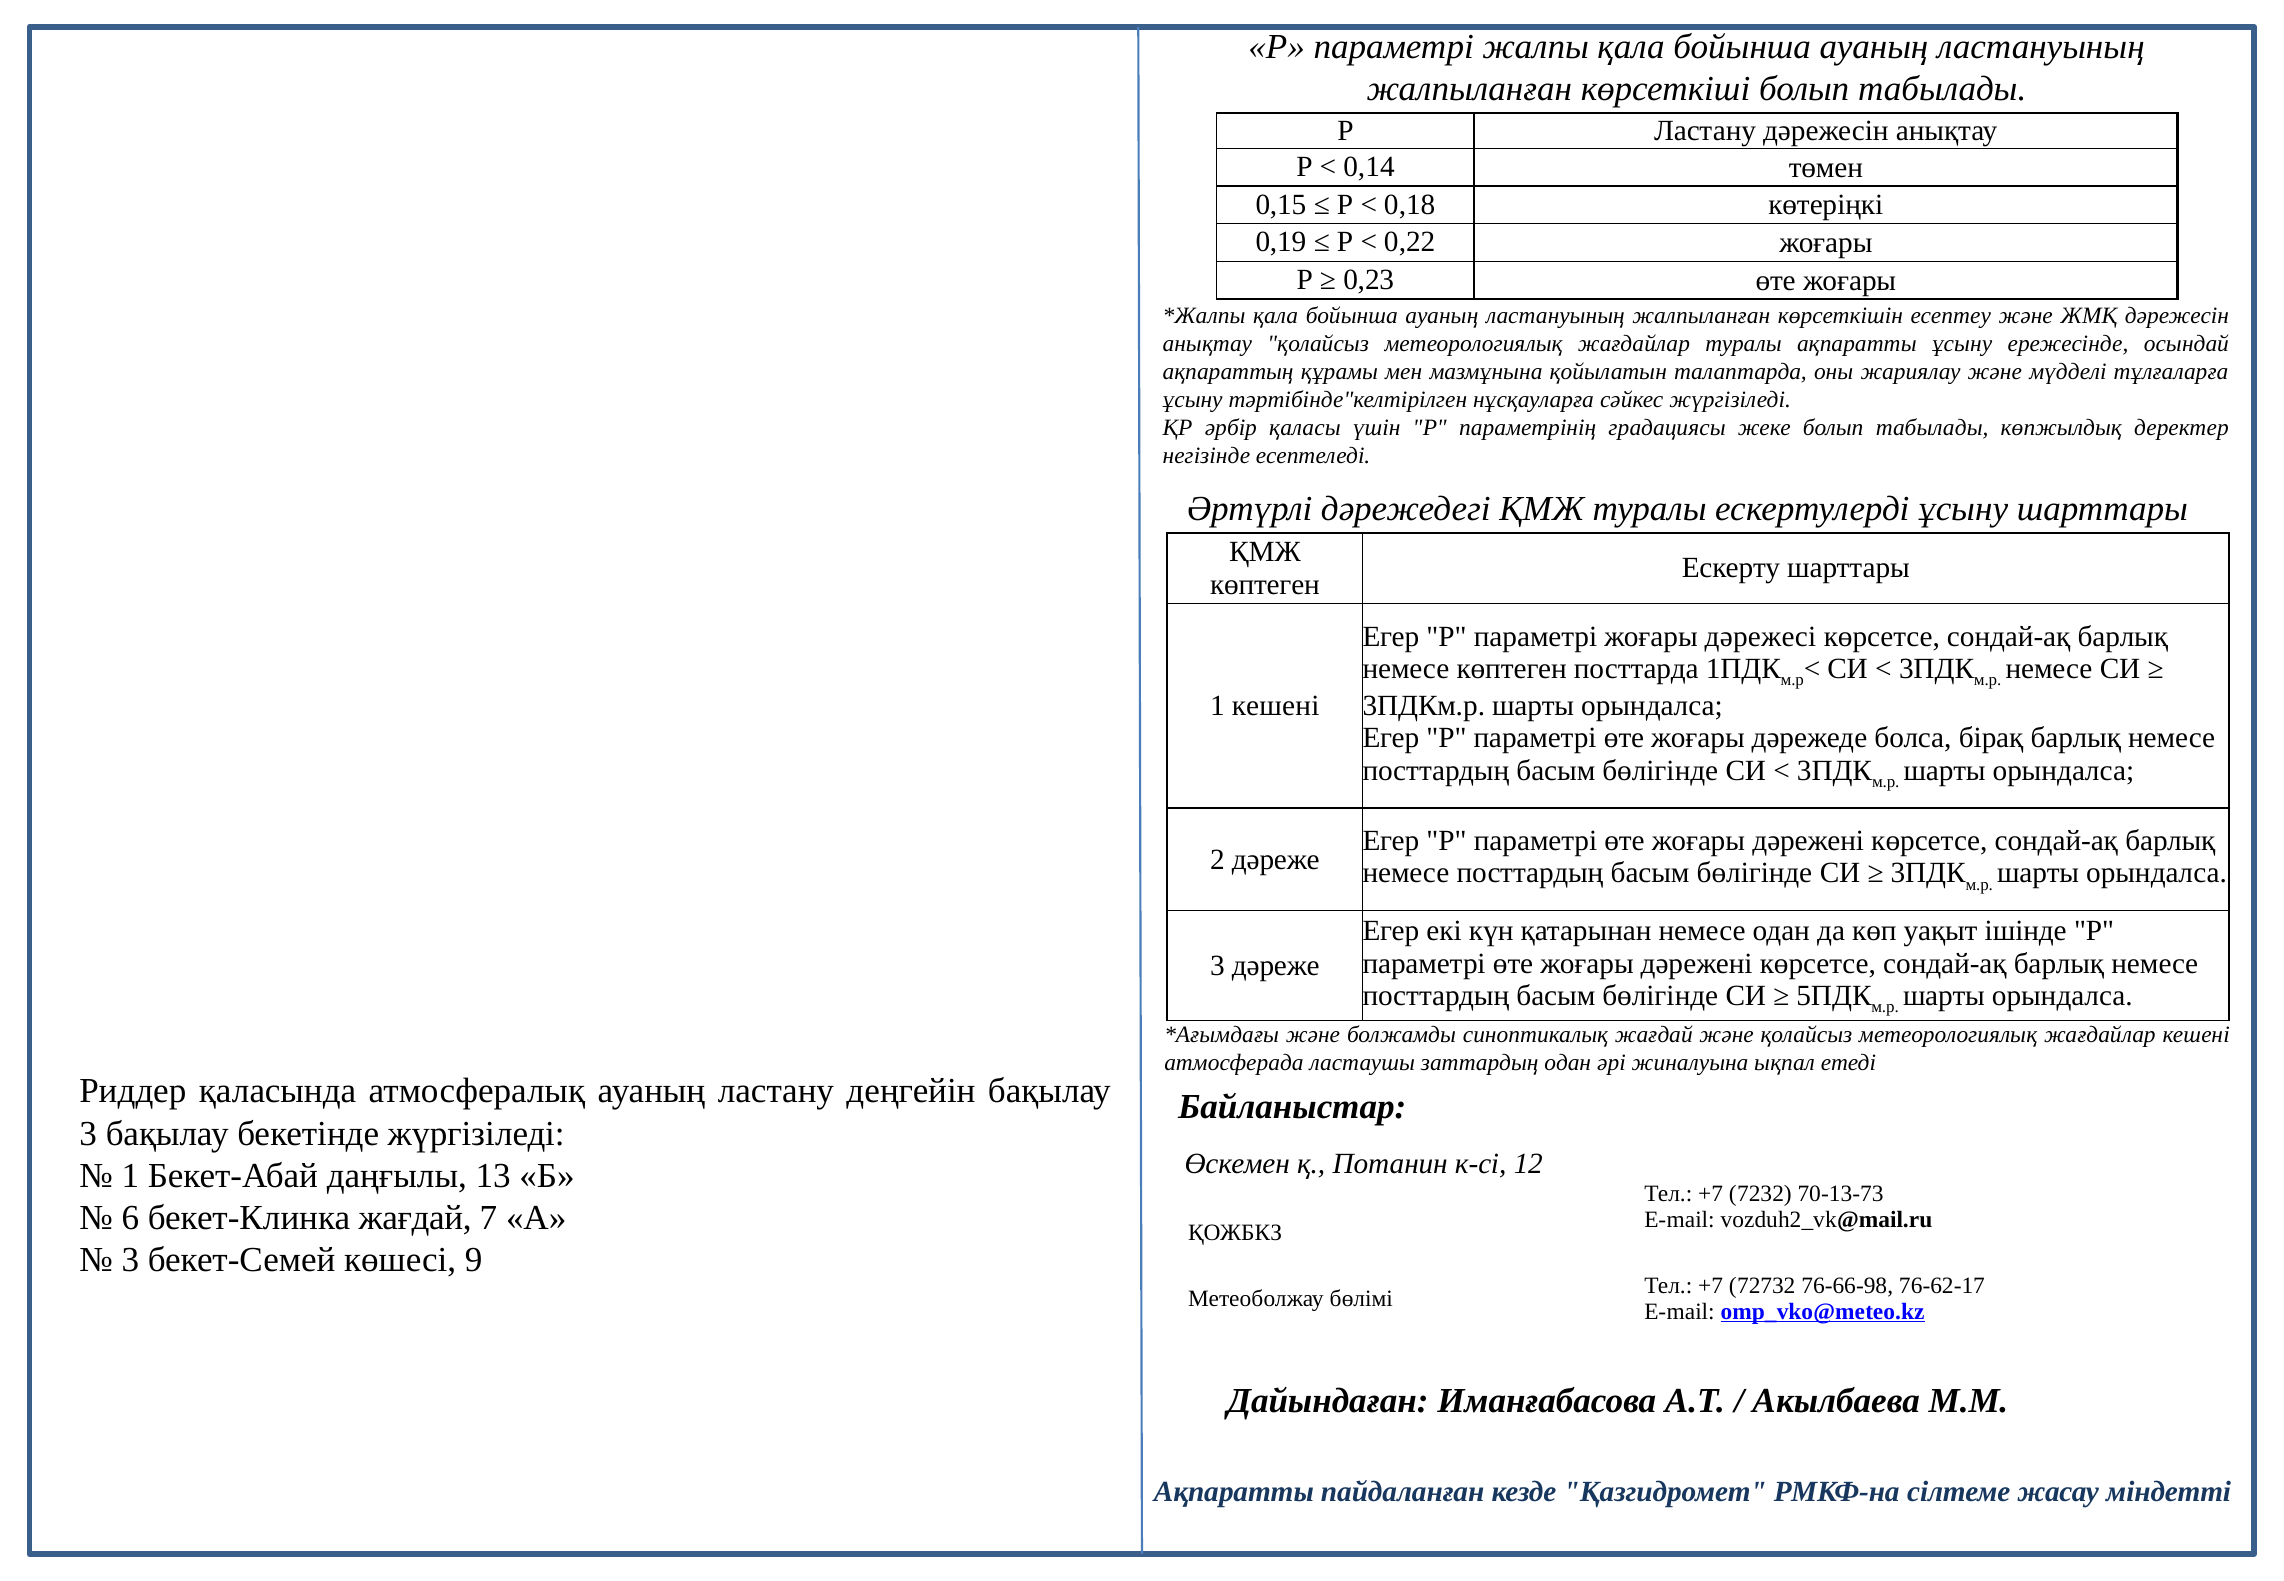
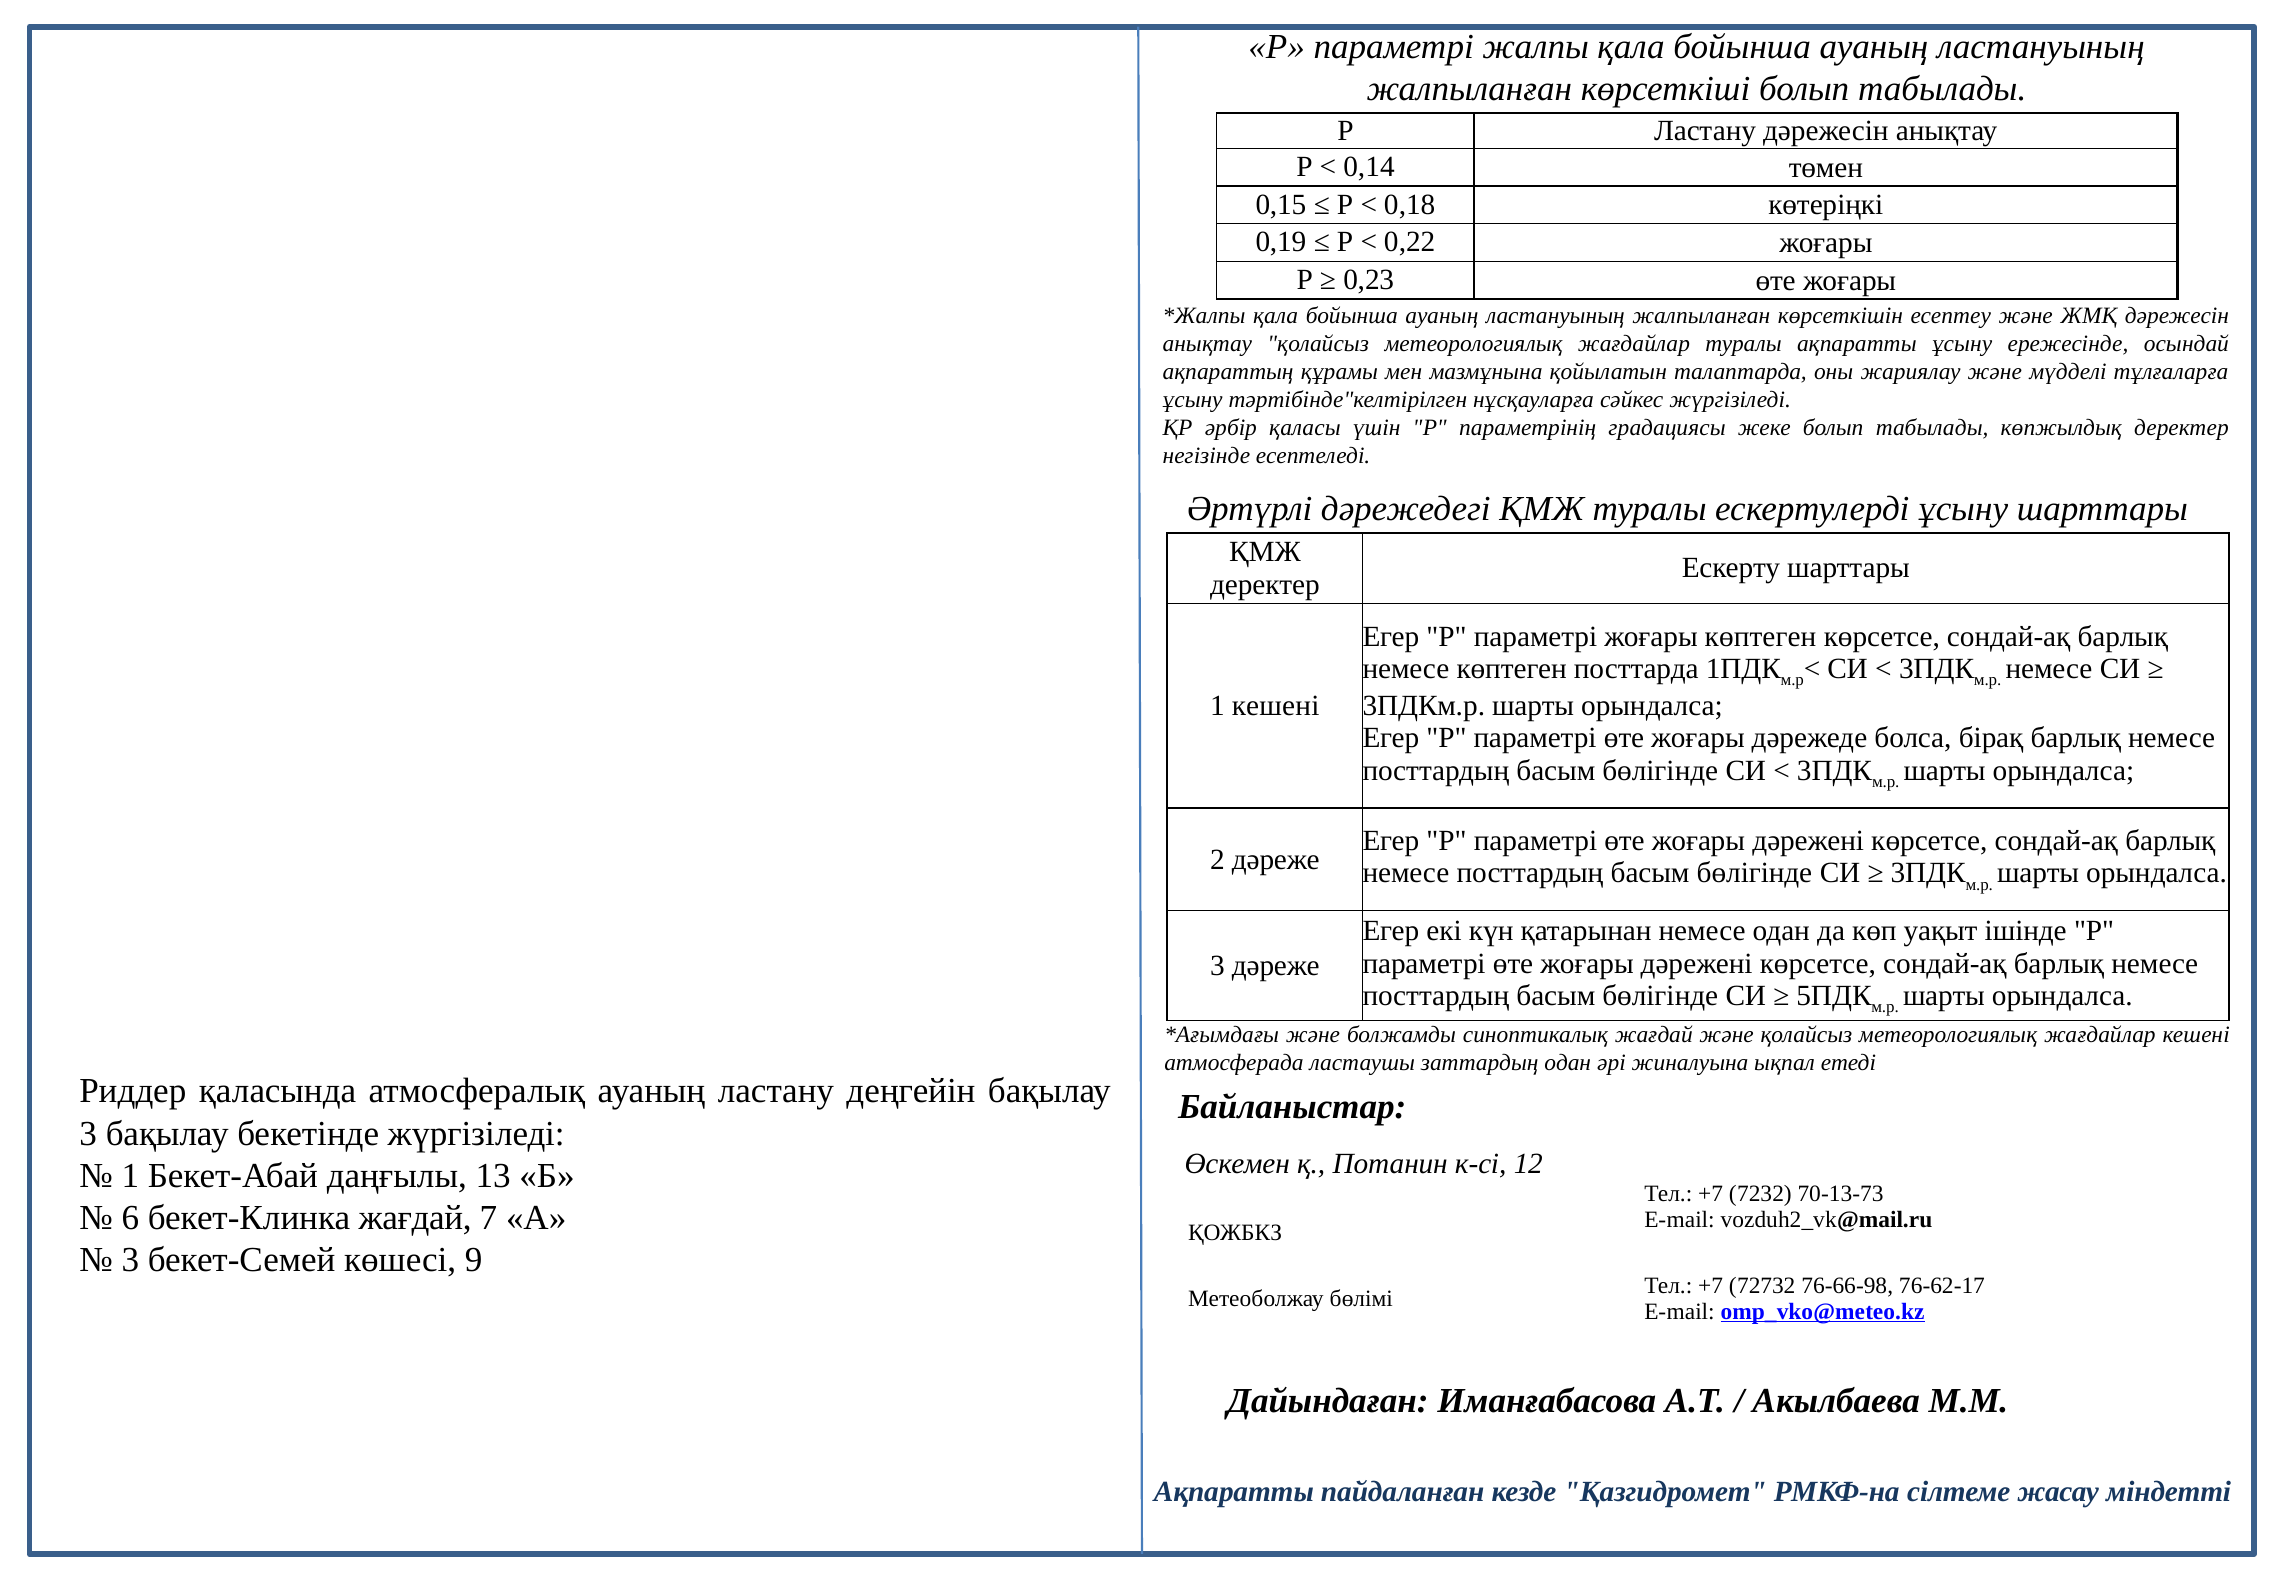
көптеген at (1265, 584): көптеген -> деректер
жоғары дәрежесі: дәрежесі -> көптеген
